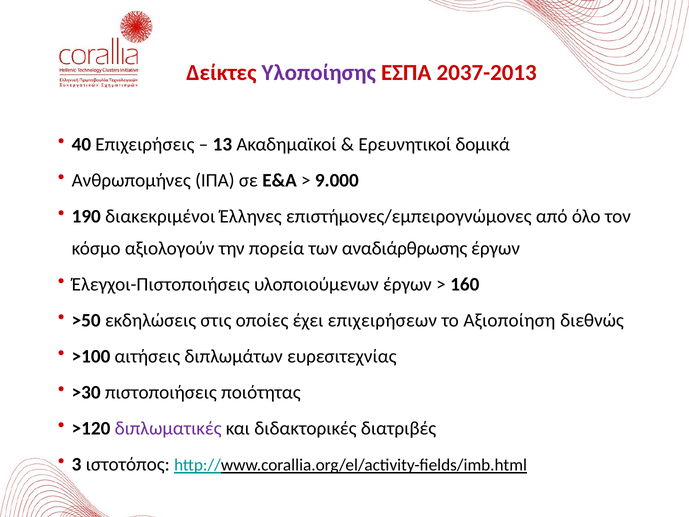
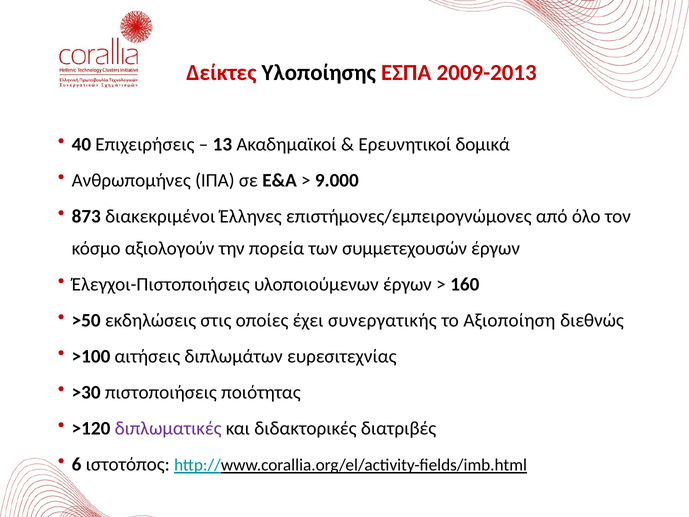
Υλοποίησης colour: purple -> black
2037-2013: 2037-2013 -> 2009-2013
190: 190 -> 873
αναδιάρθρωσης: αναδιάρθρωσης -> συμμετεχουσών
επιχειρήσεων: επιχειρήσεων -> συνεργατικής
3: 3 -> 6
